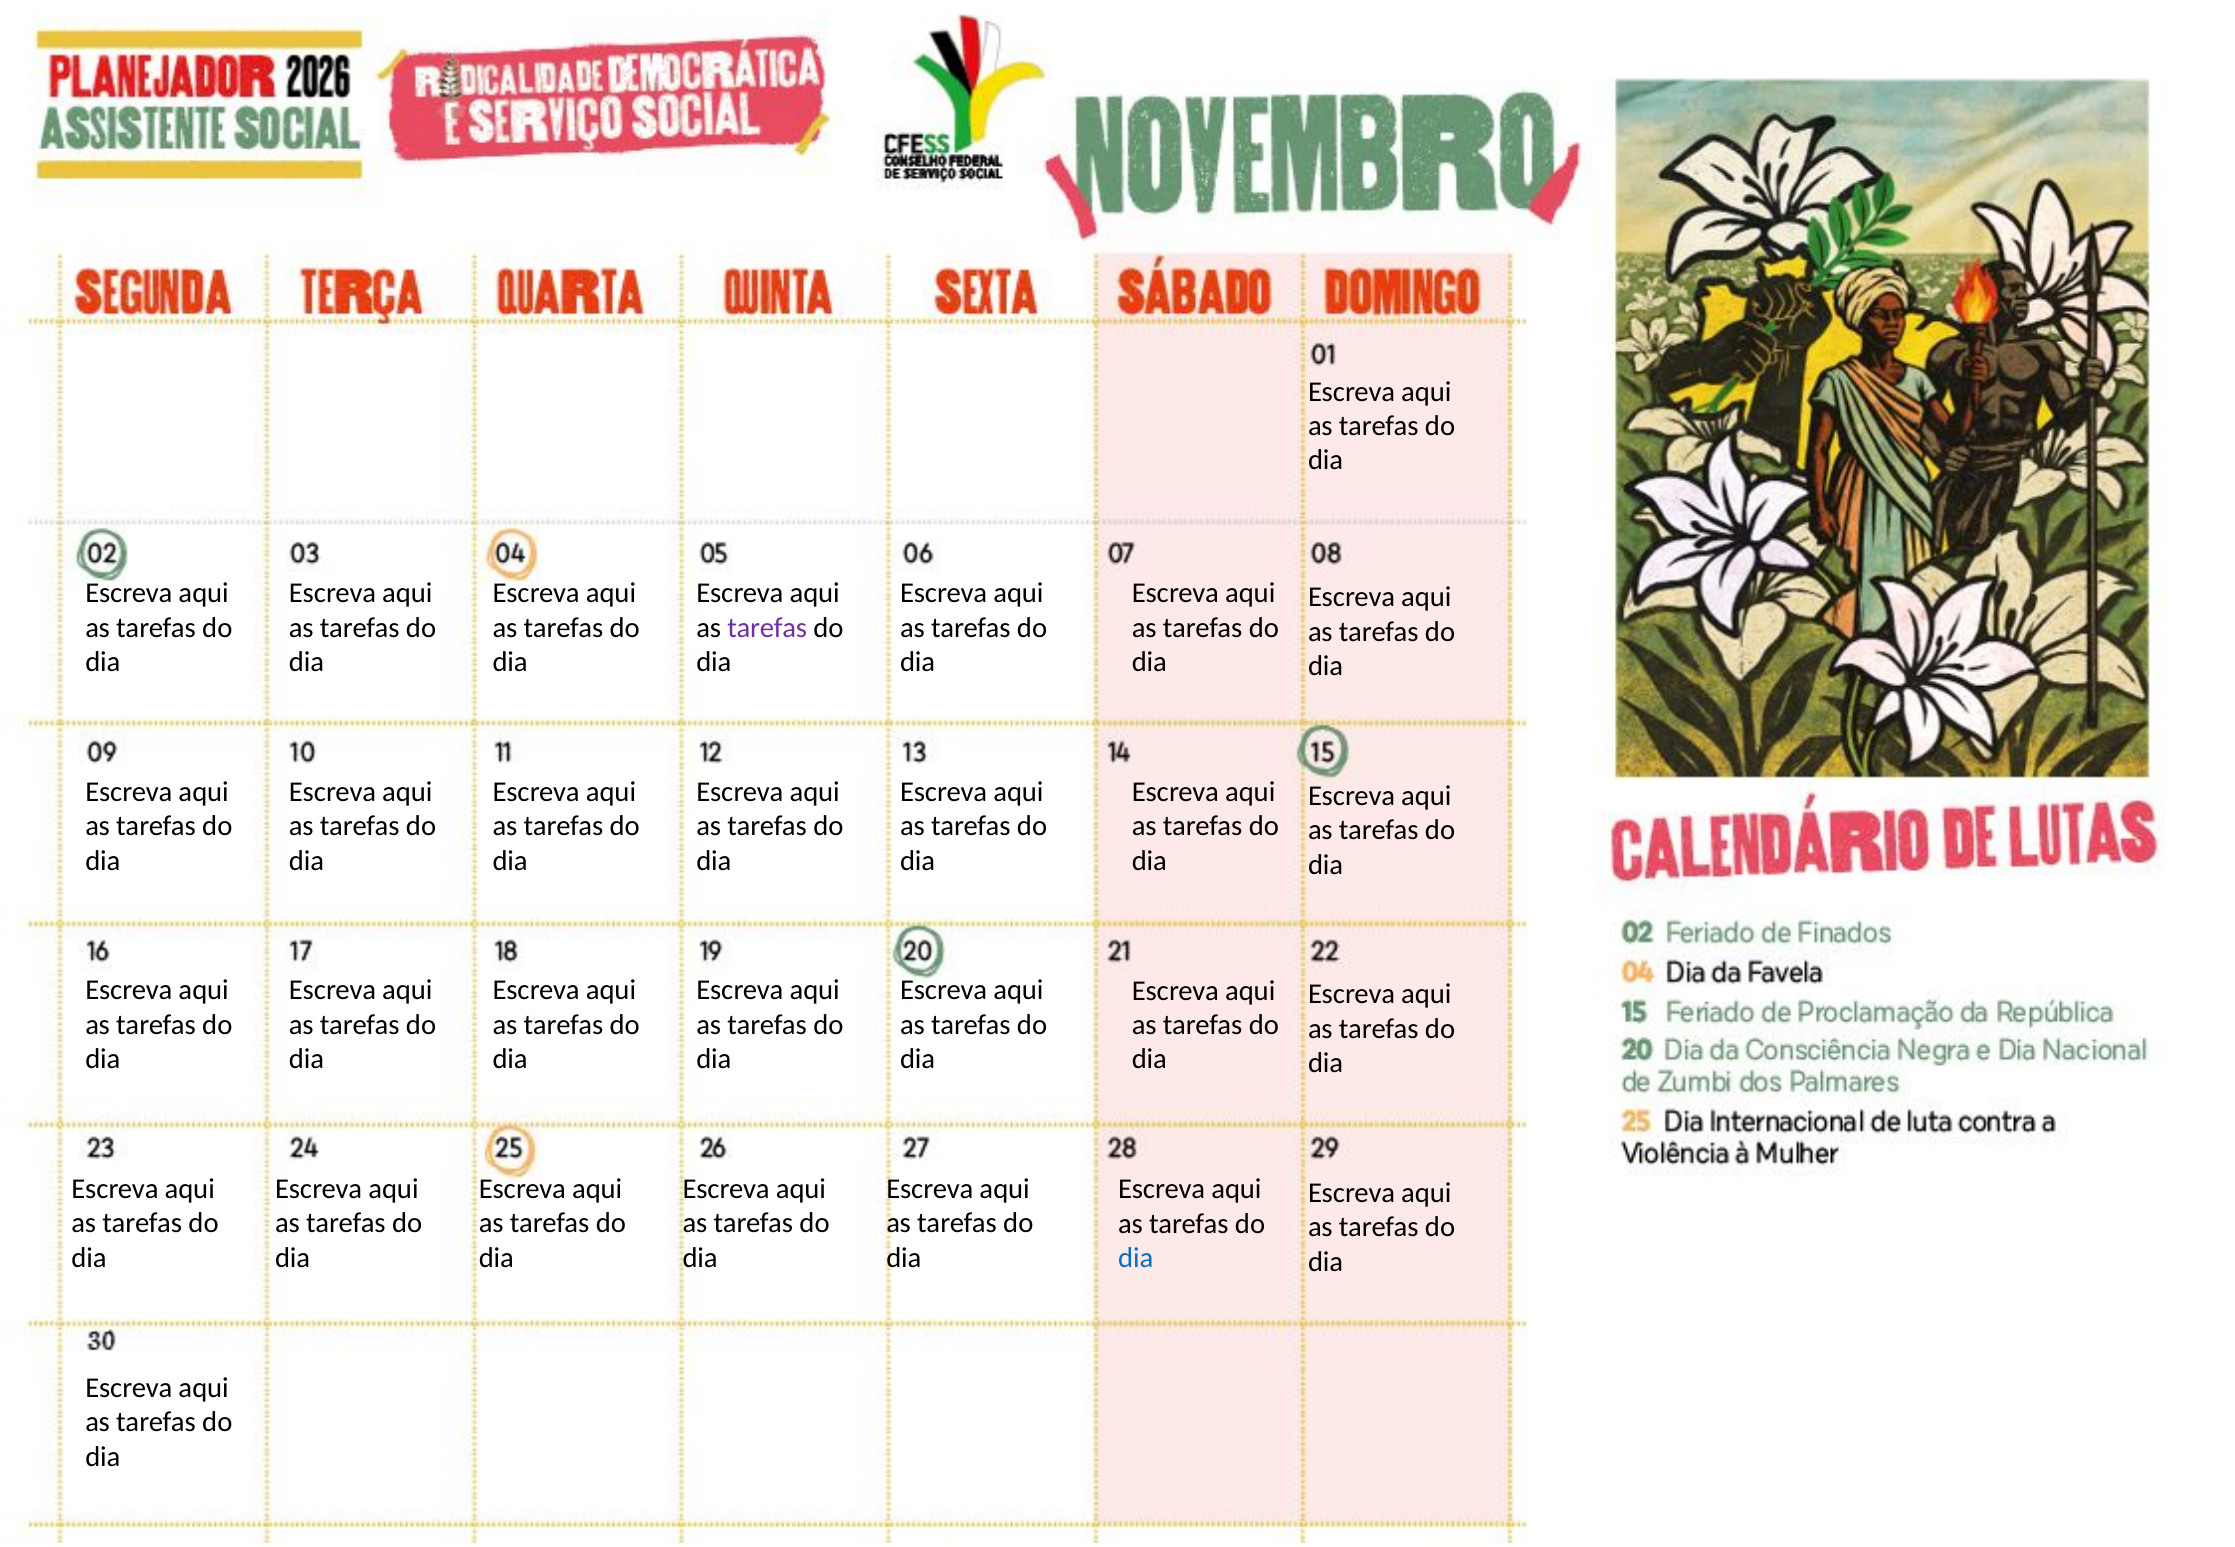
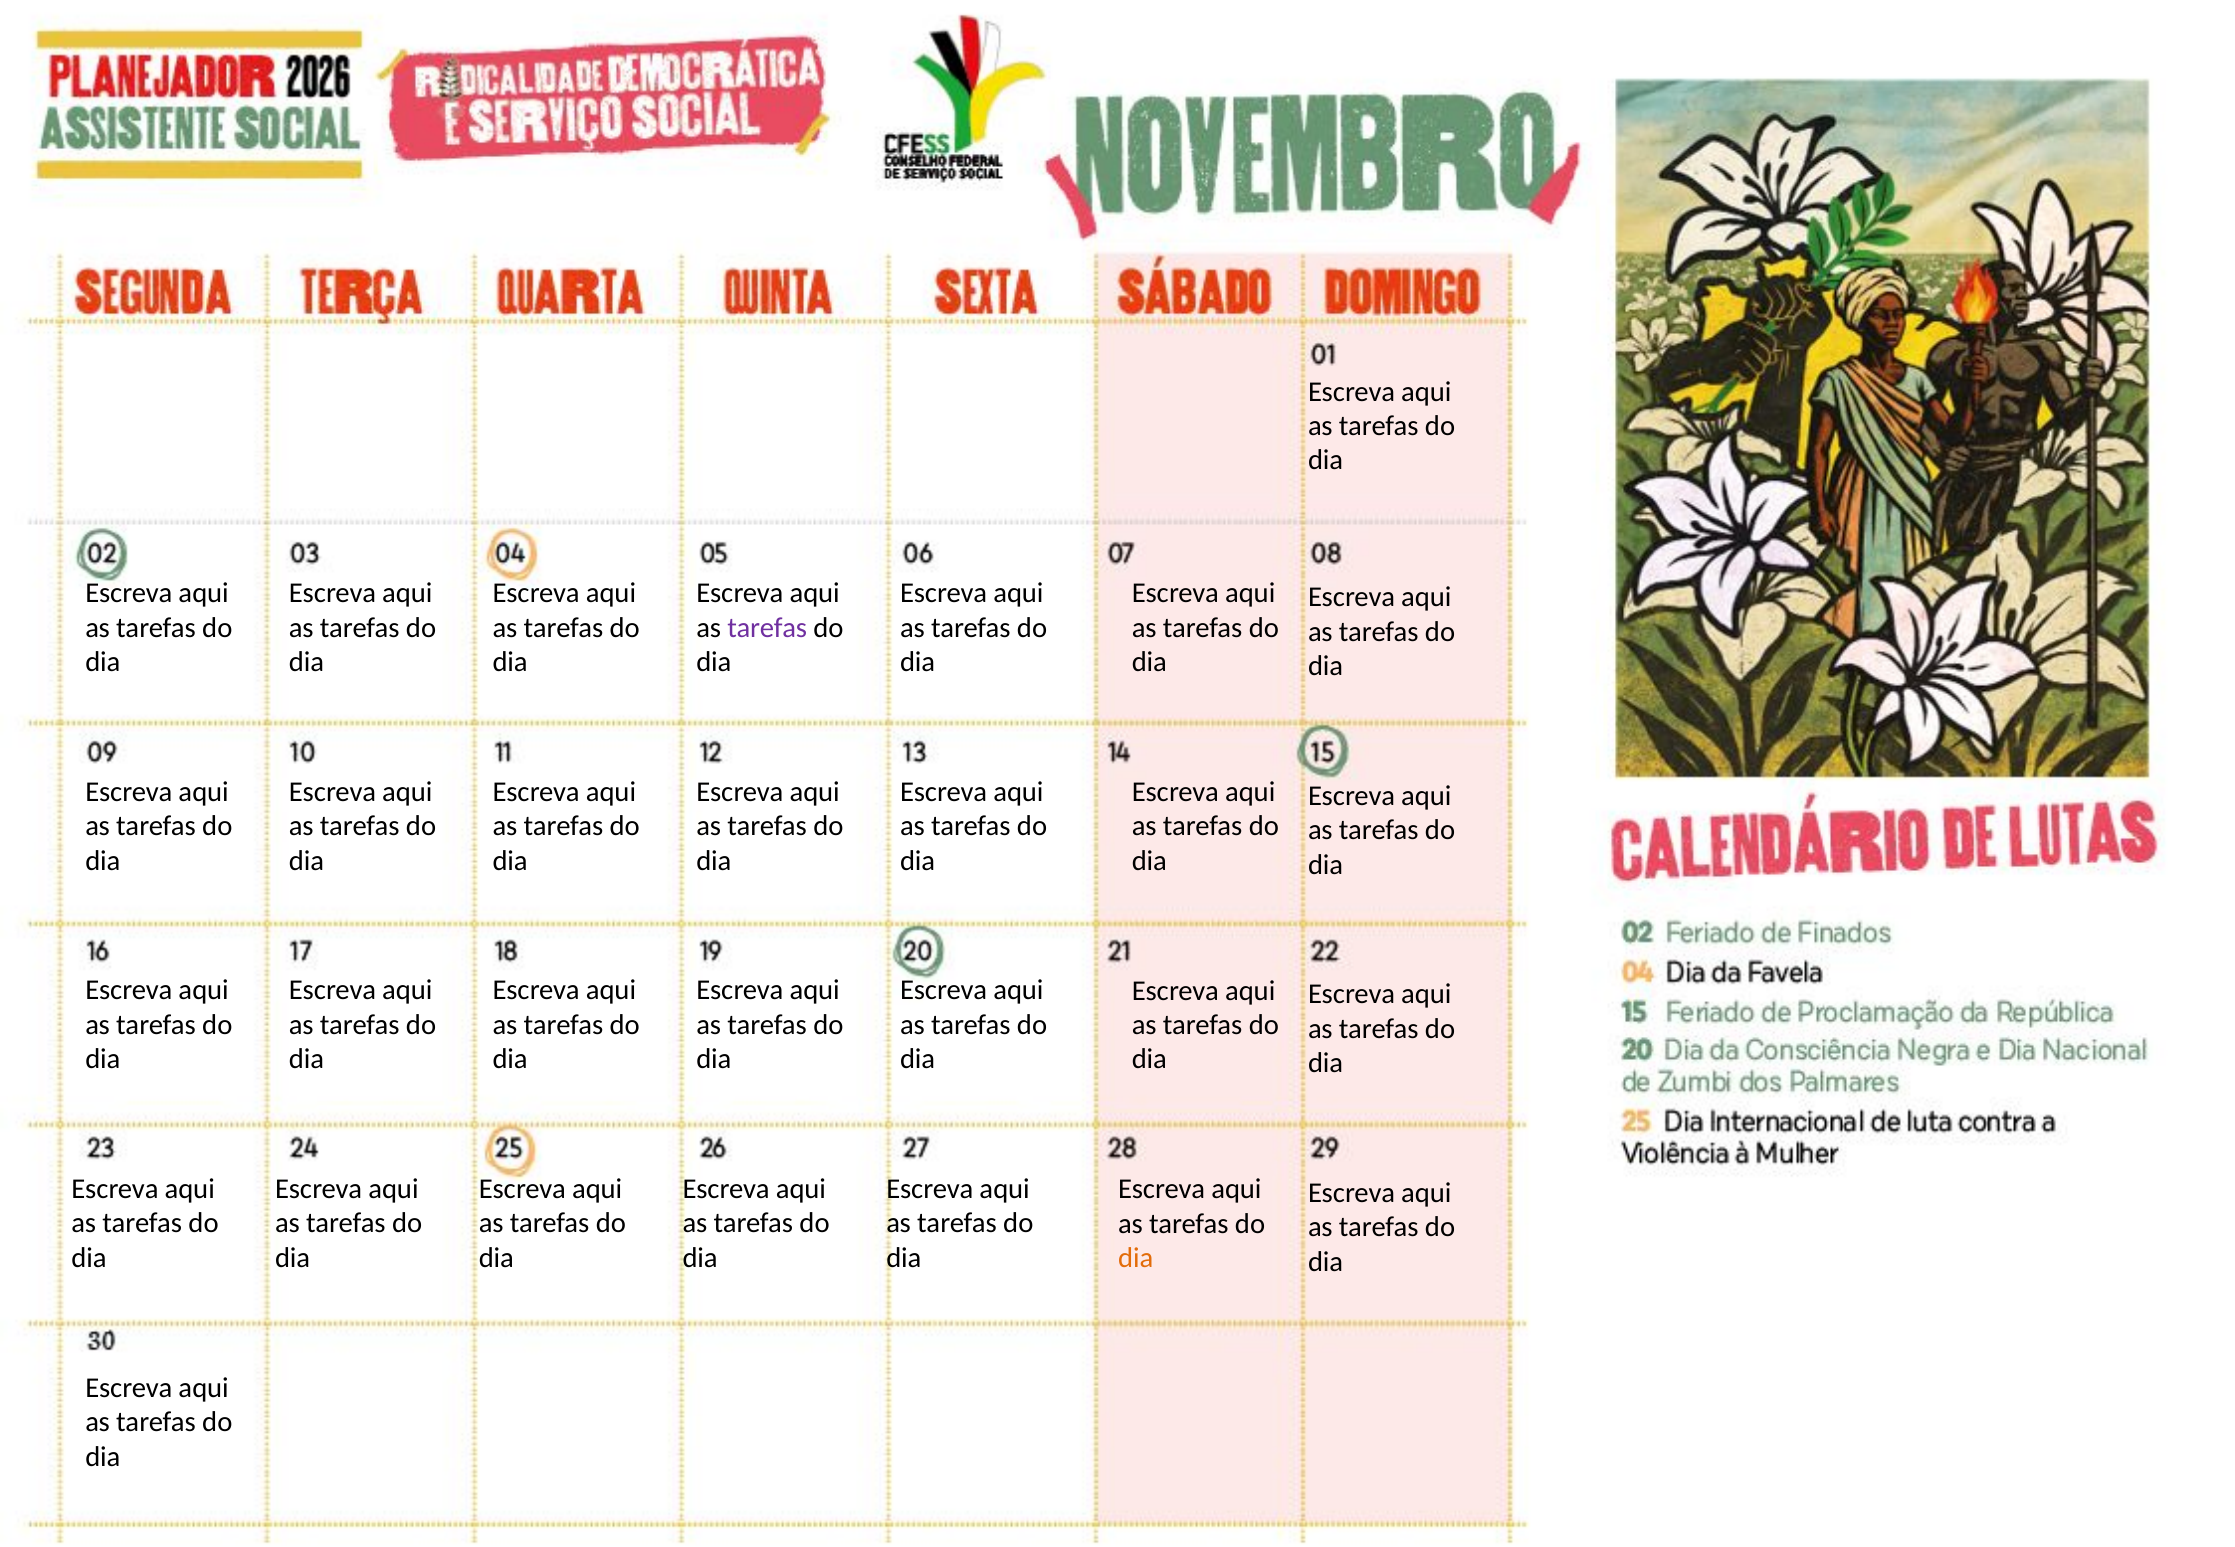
dia at (1136, 1258) colour: blue -> orange
